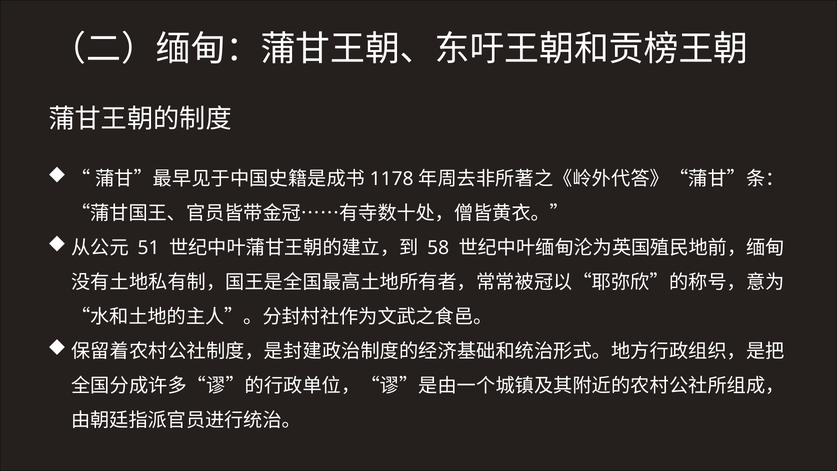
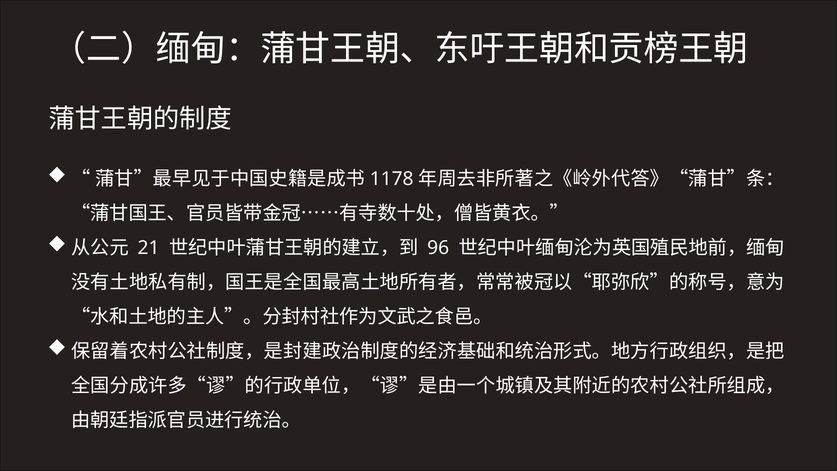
51: 51 -> 21
58: 58 -> 96
